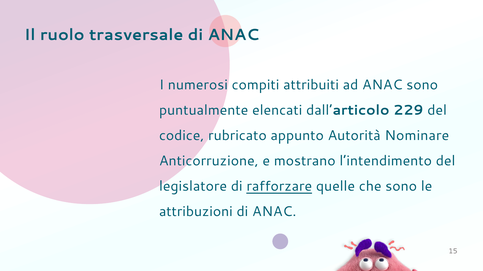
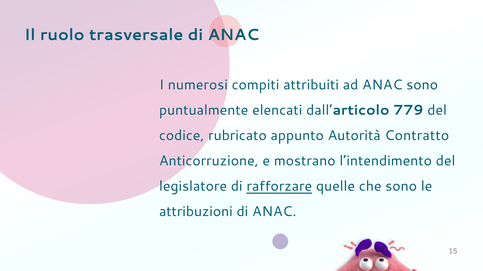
229: 229 -> 779
Nominare: Nominare -> Contratto
